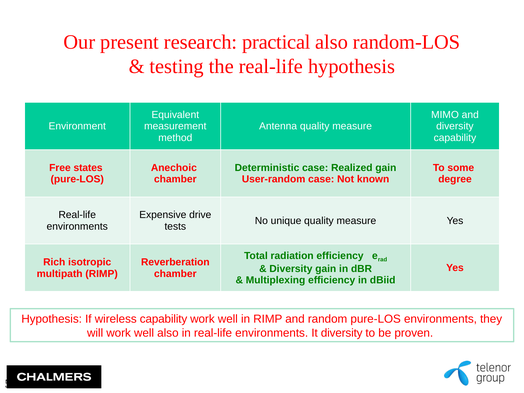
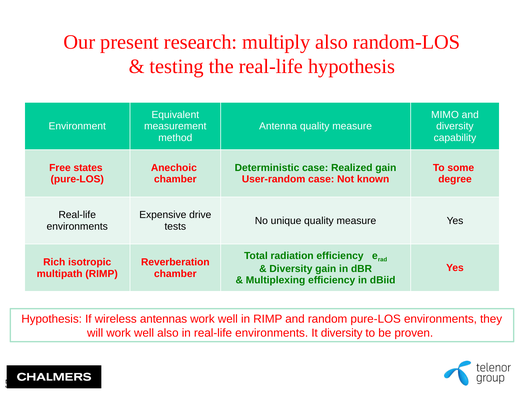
practical: practical -> multiply
wireless capability: capability -> antennas
